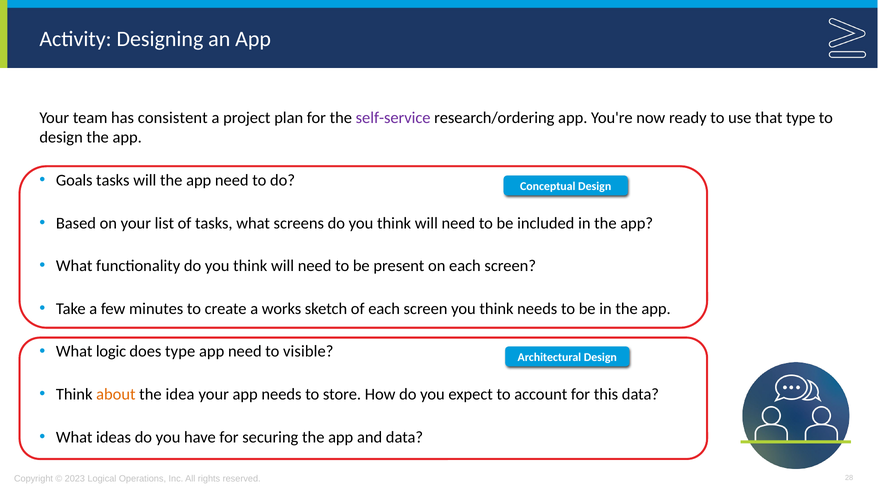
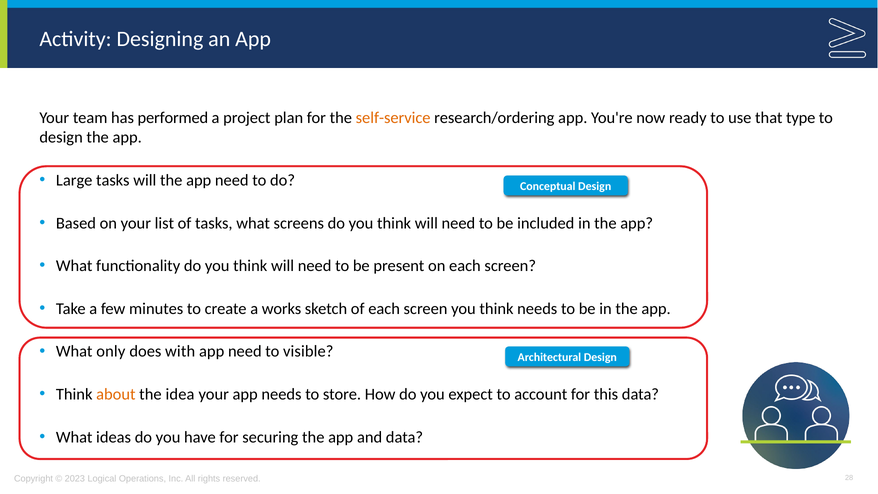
consistent: consistent -> performed
self-service colour: purple -> orange
Goals: Goals -> Large
logic: logic -> only
does type: type -> with
